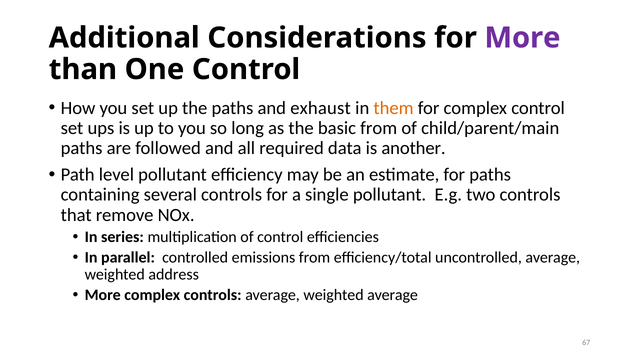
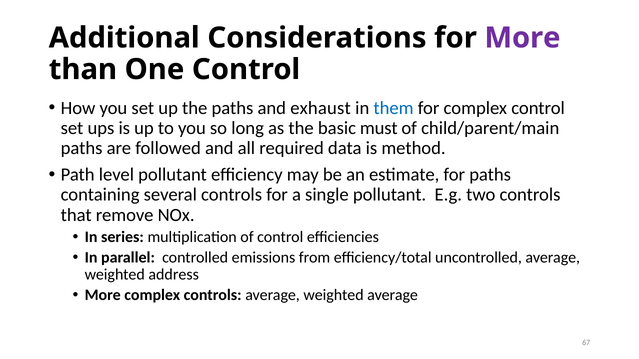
them colour: orange -> blue
basic from: from -> must
another: another -> method
